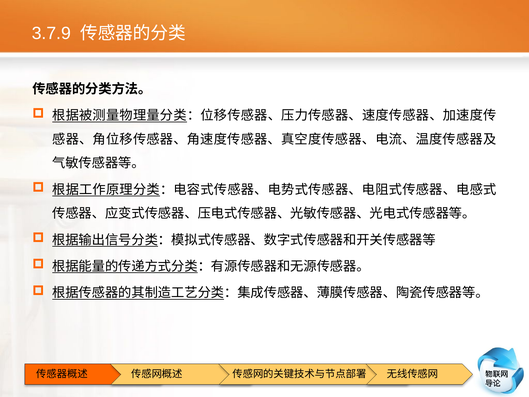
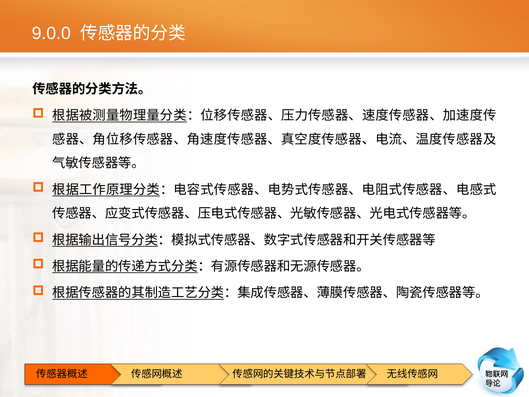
3.7.9: 3.7.9 -> 9.0.0
